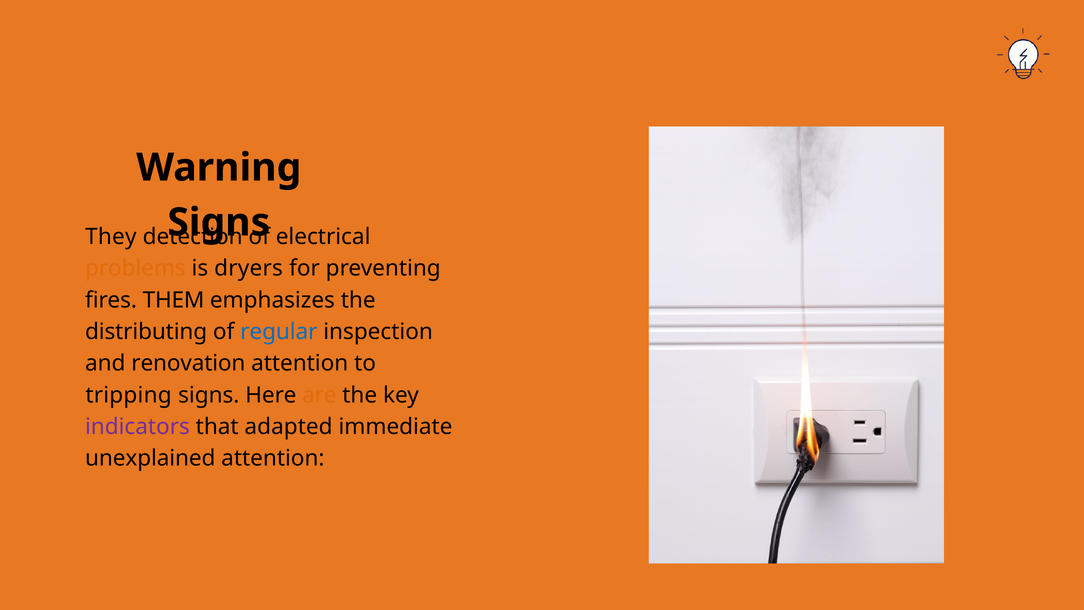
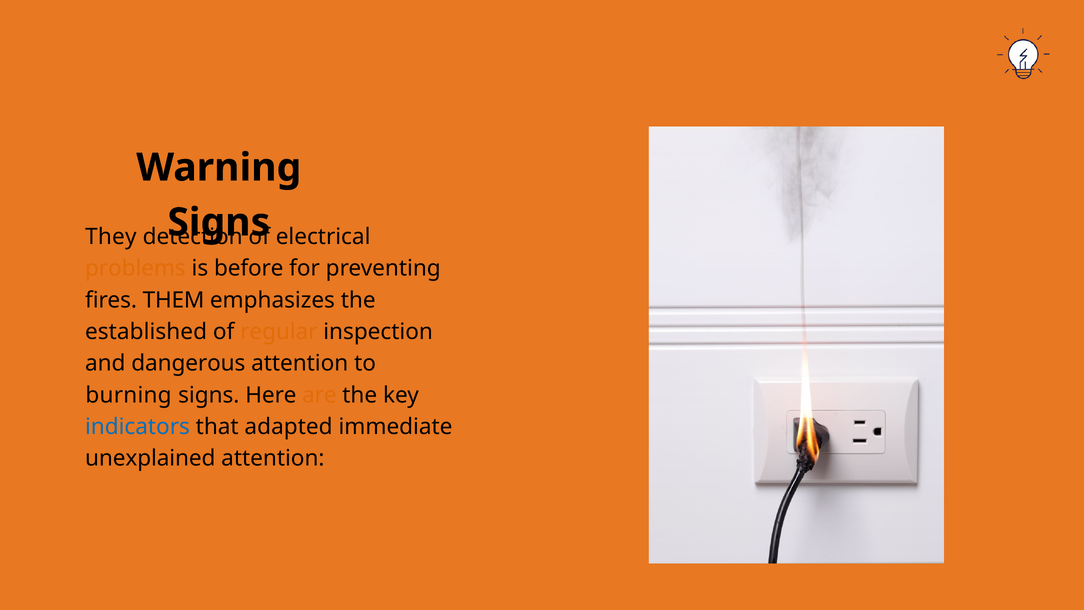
dryers: dryers -> before
distributing: distributing -> established
regular colour: blue -> orange
renovation: renovation -> dangerous
tripping: tripping -> burning
indicators colour: purple -> blue
